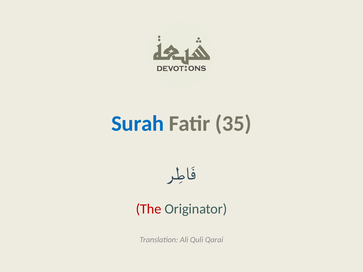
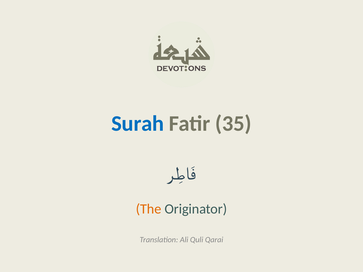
The colour: red -> orange
